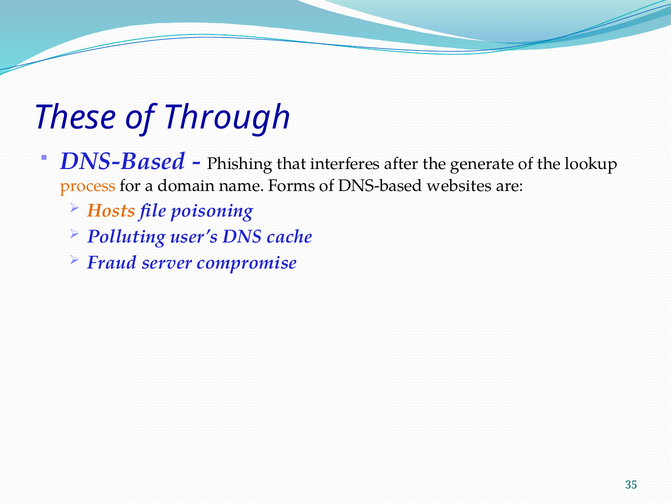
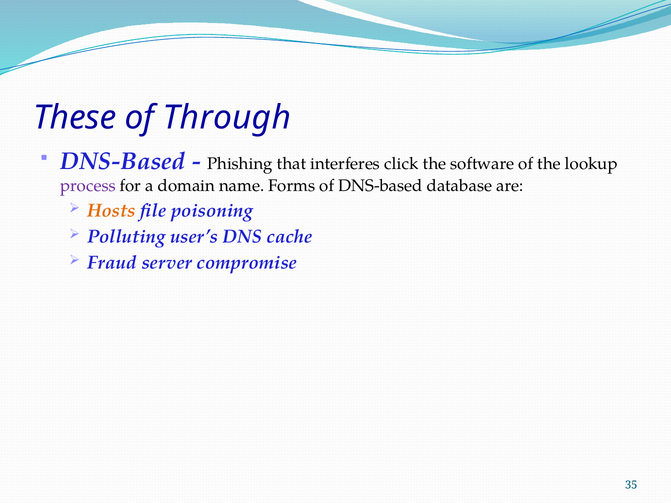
after: after -> click
generate: generate -> software
process colour: orange -> purple
websites: websites -> database
